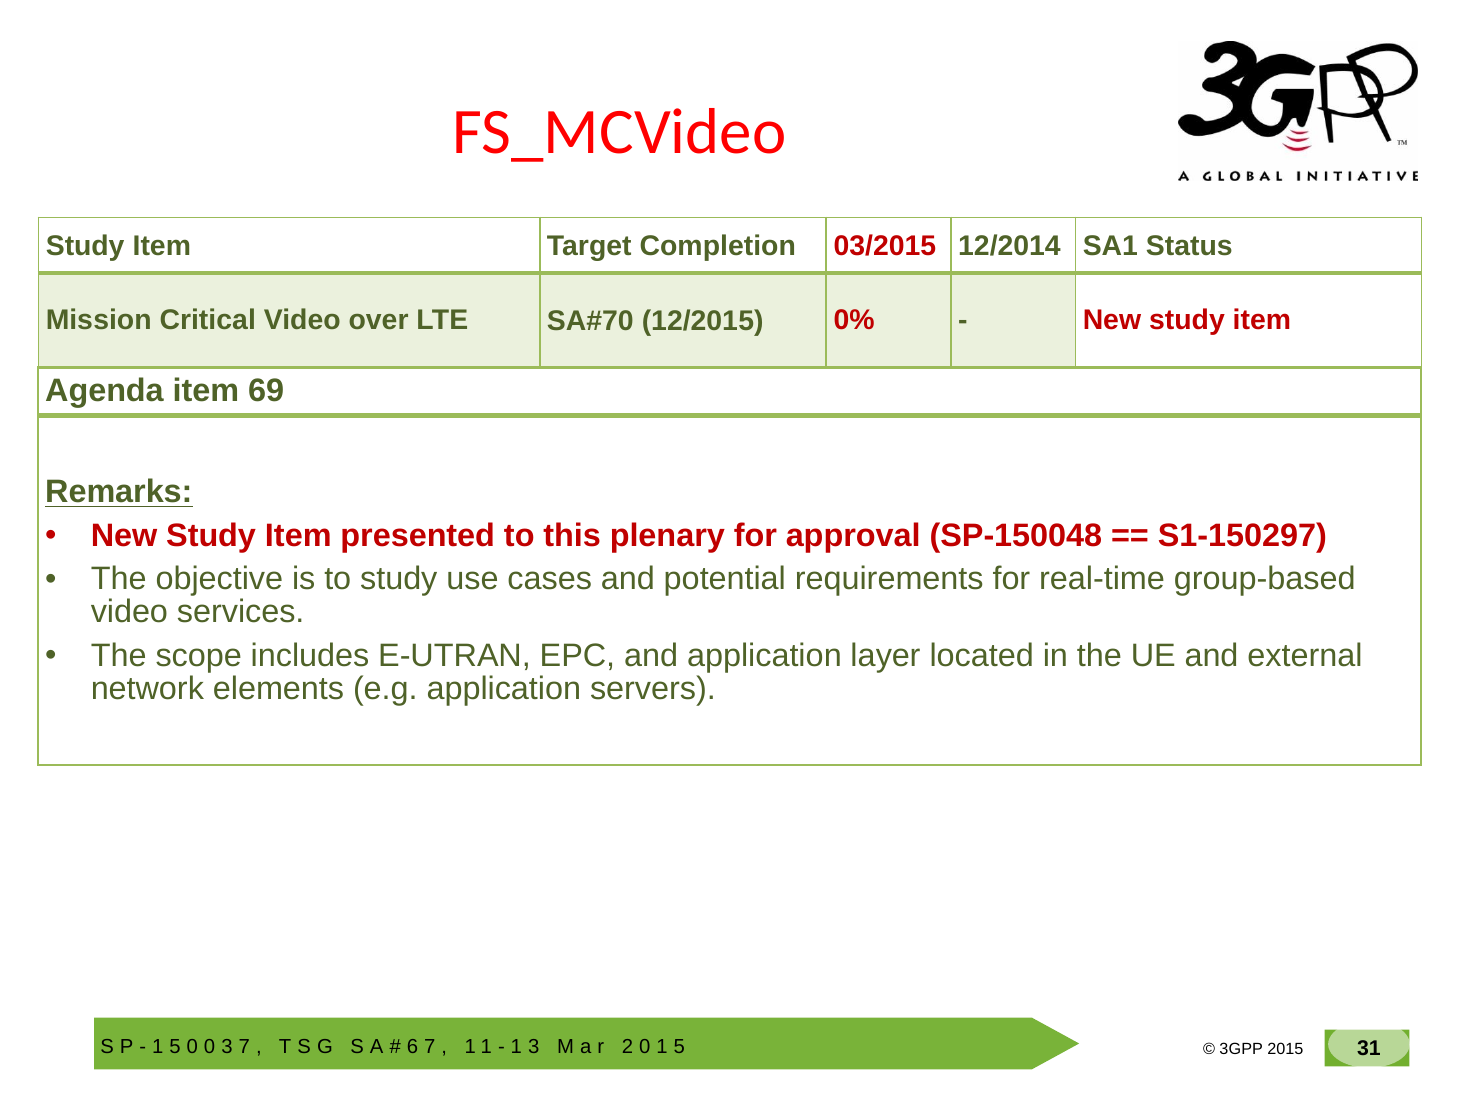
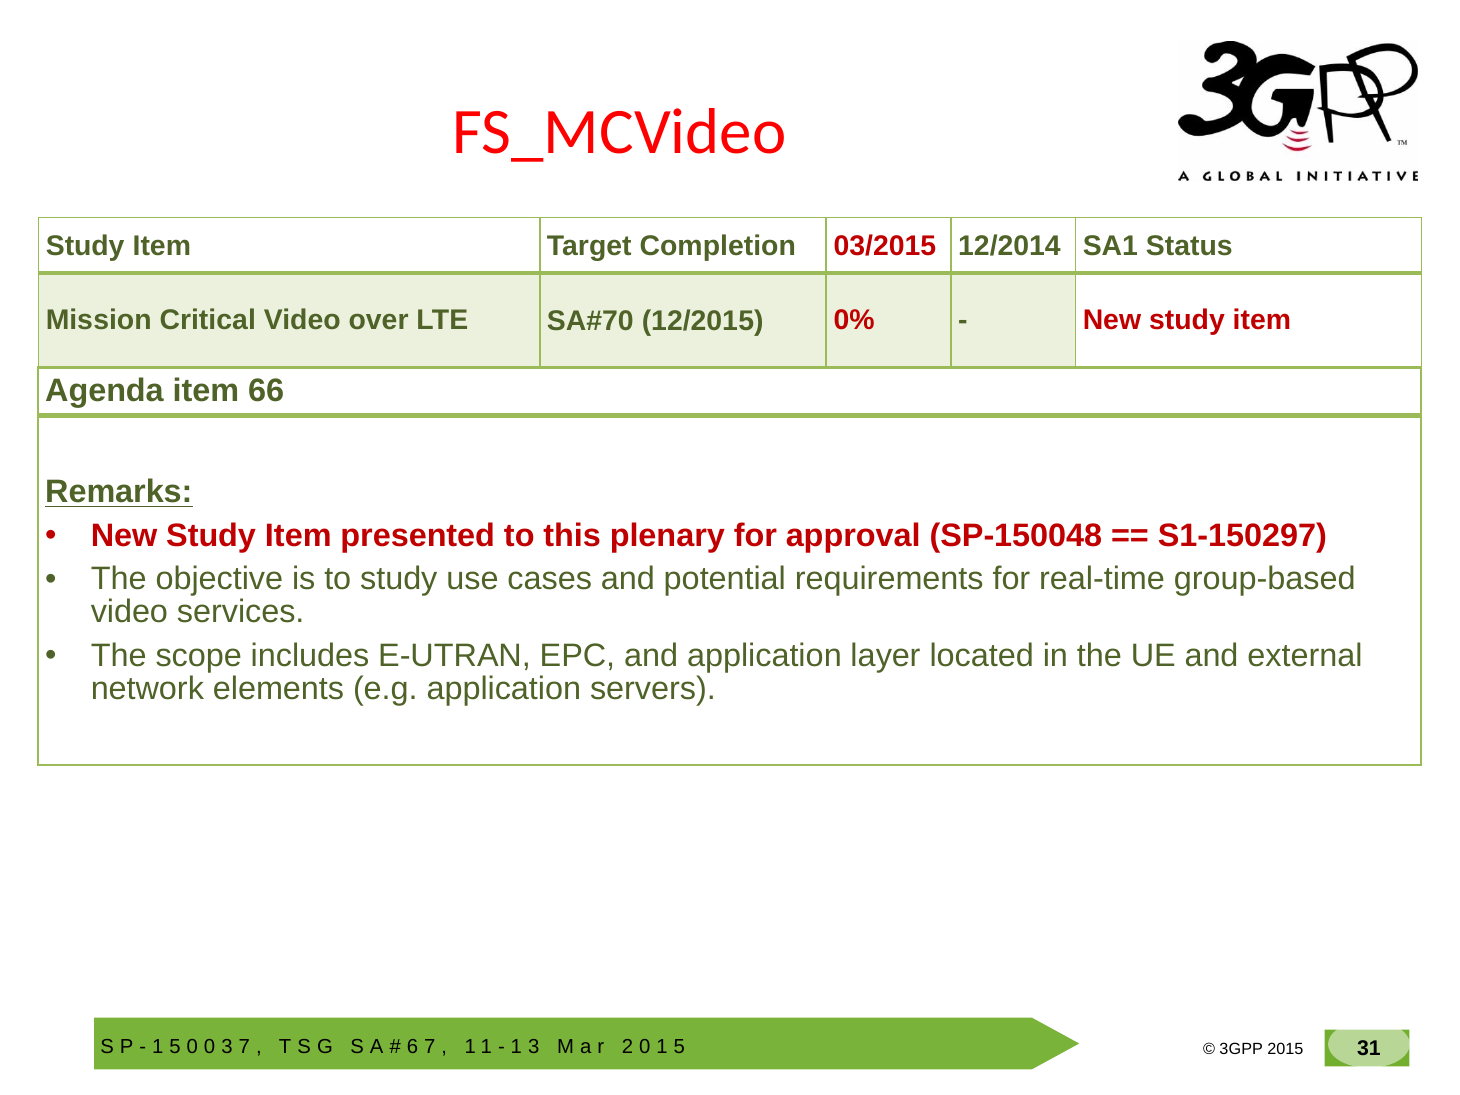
69: 69 -> 66
